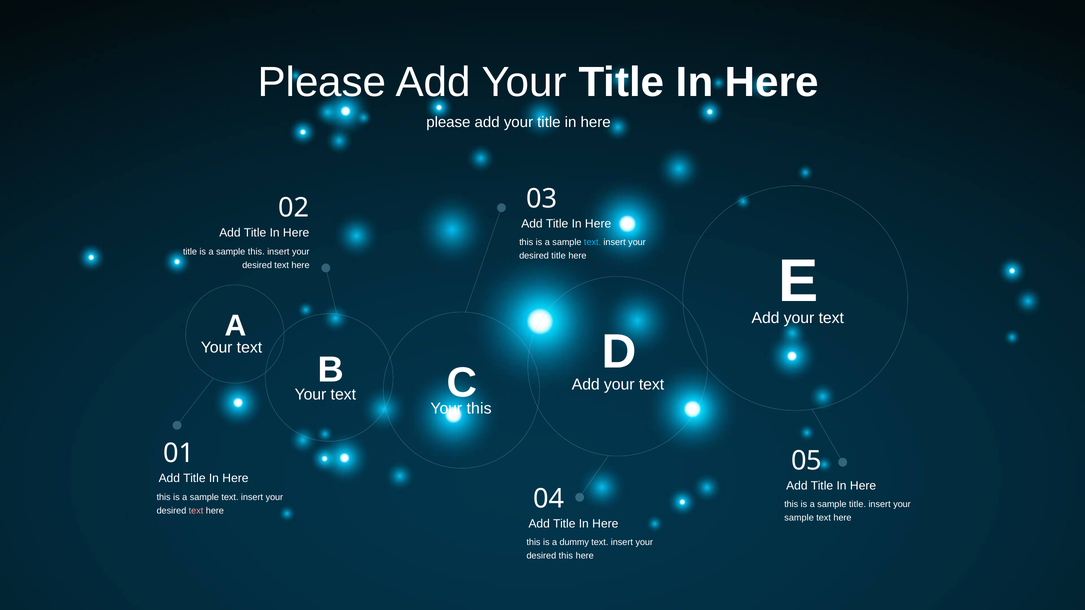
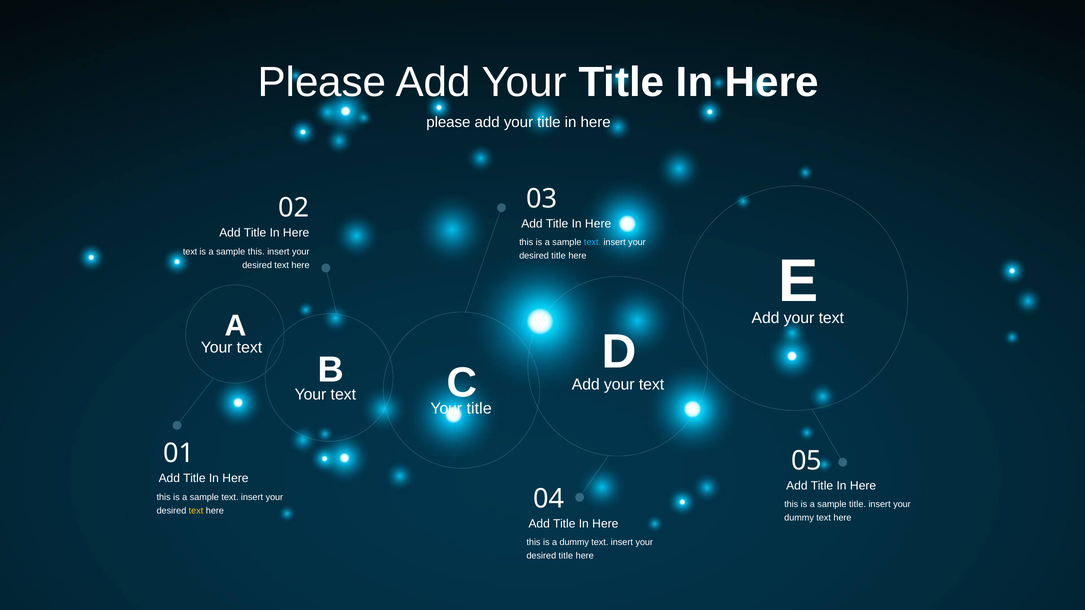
title at (190, 252): title -> text
this at (479, 409): this -> title
text at (196, 511) colour: pink -> yellow
sample at (799, 518): sample -> dummy
this at (566, 556): this -> title
